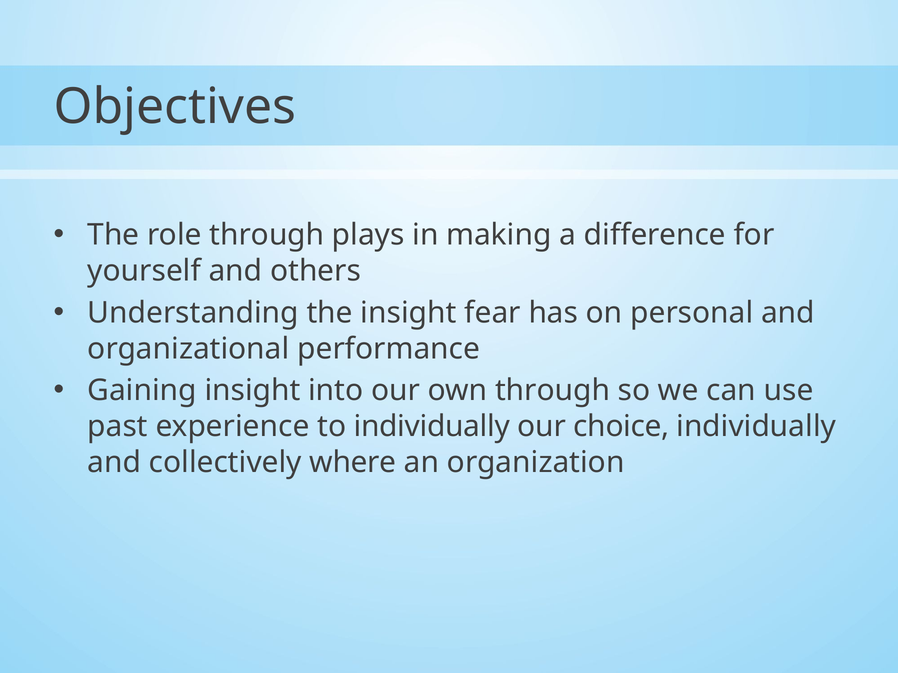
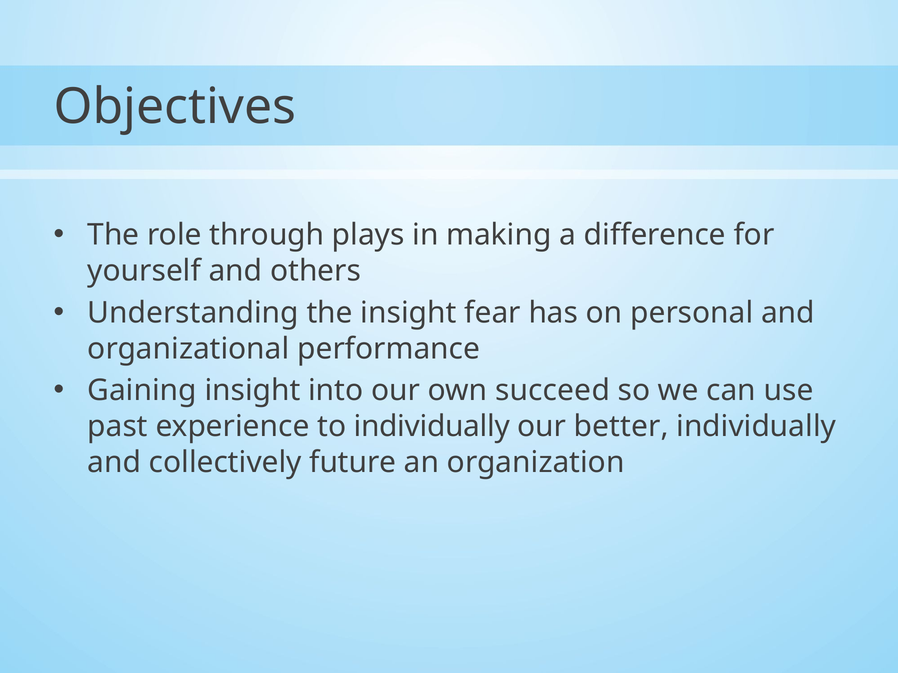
own through: through -> succeed
choice: choice -> better
where: where -> future
